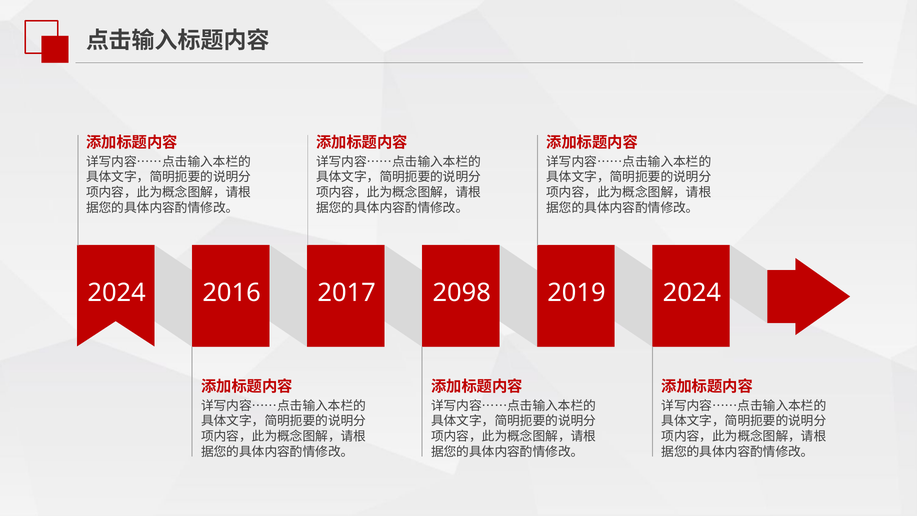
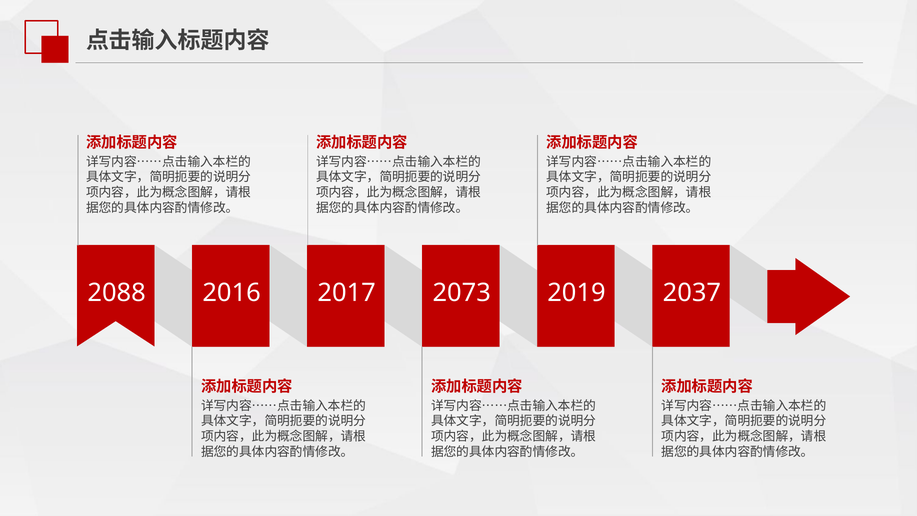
2024 at (117, 293): 2024 -> 2088
2098: 2098 -> 2073
2019 2024: 2024 -> 2037
